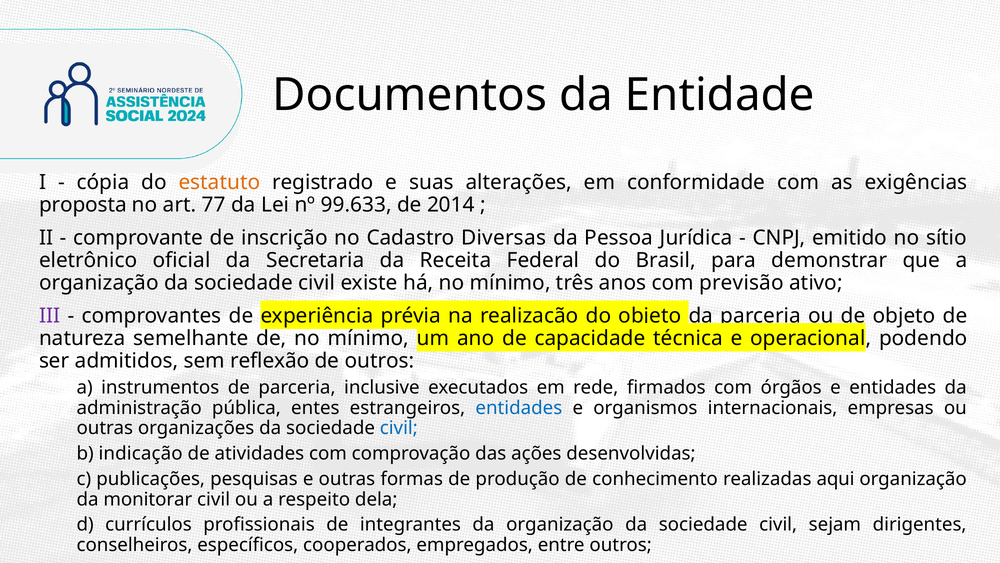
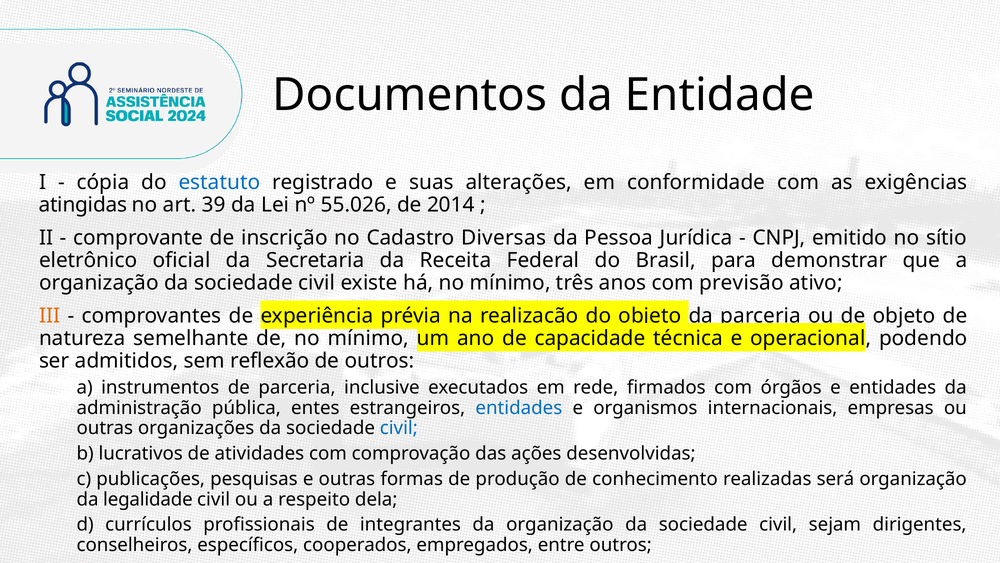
estatuto colour: orange -> blue
proposta: proposta -> atingidas
77: 77 -> 39
99.633: 99.633 -> 55.026
III colour: purple -> orange
indicação: indicação -> lucrativos
aqui: aqui -> será
monitorar: monitorar -> legalidade
